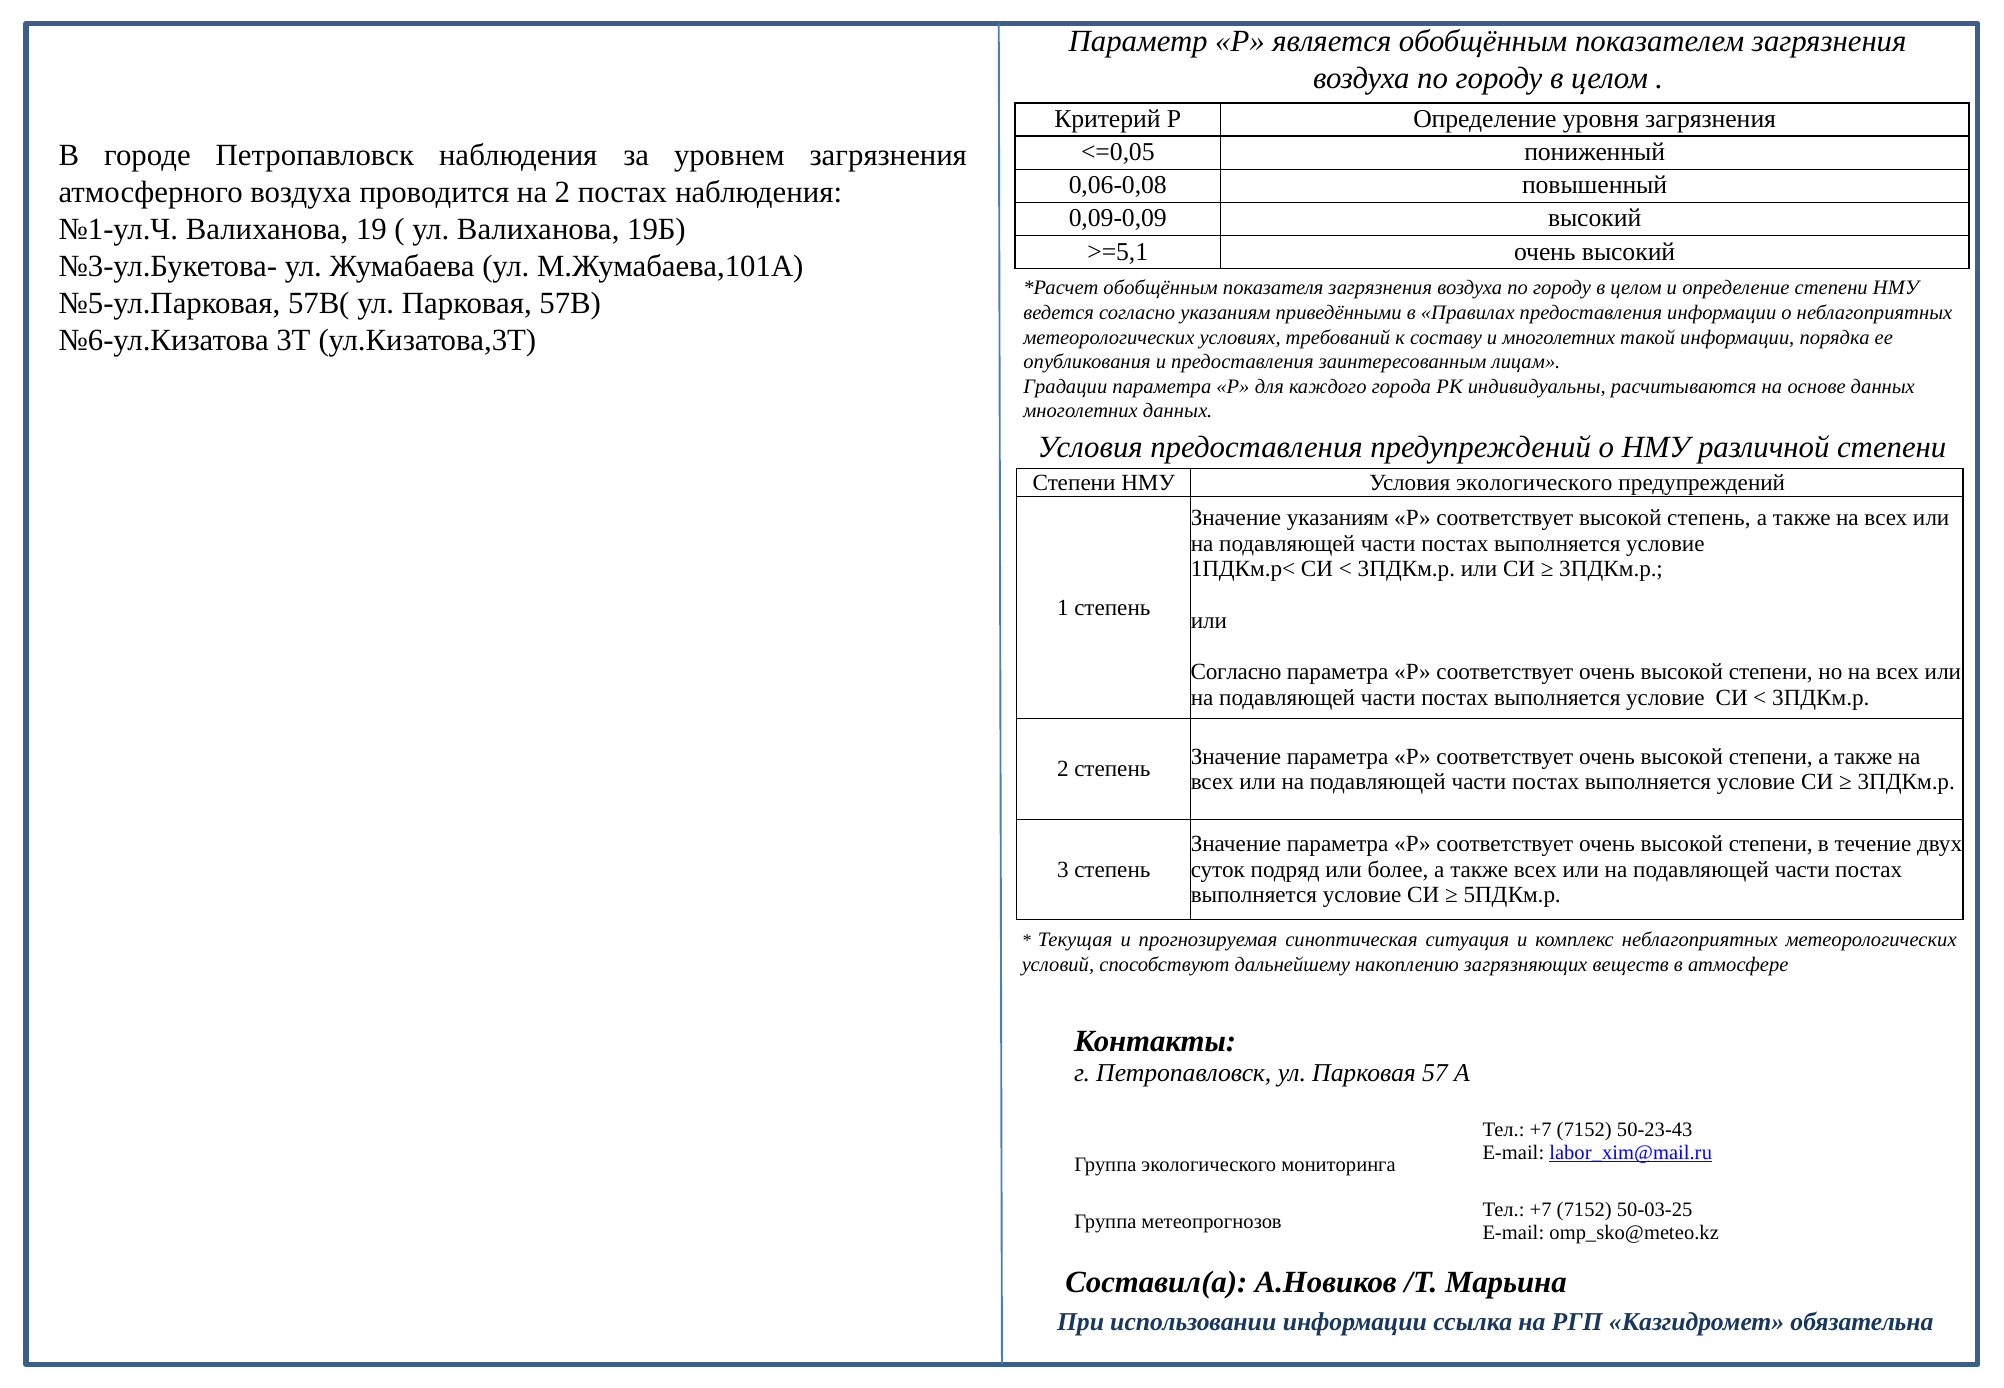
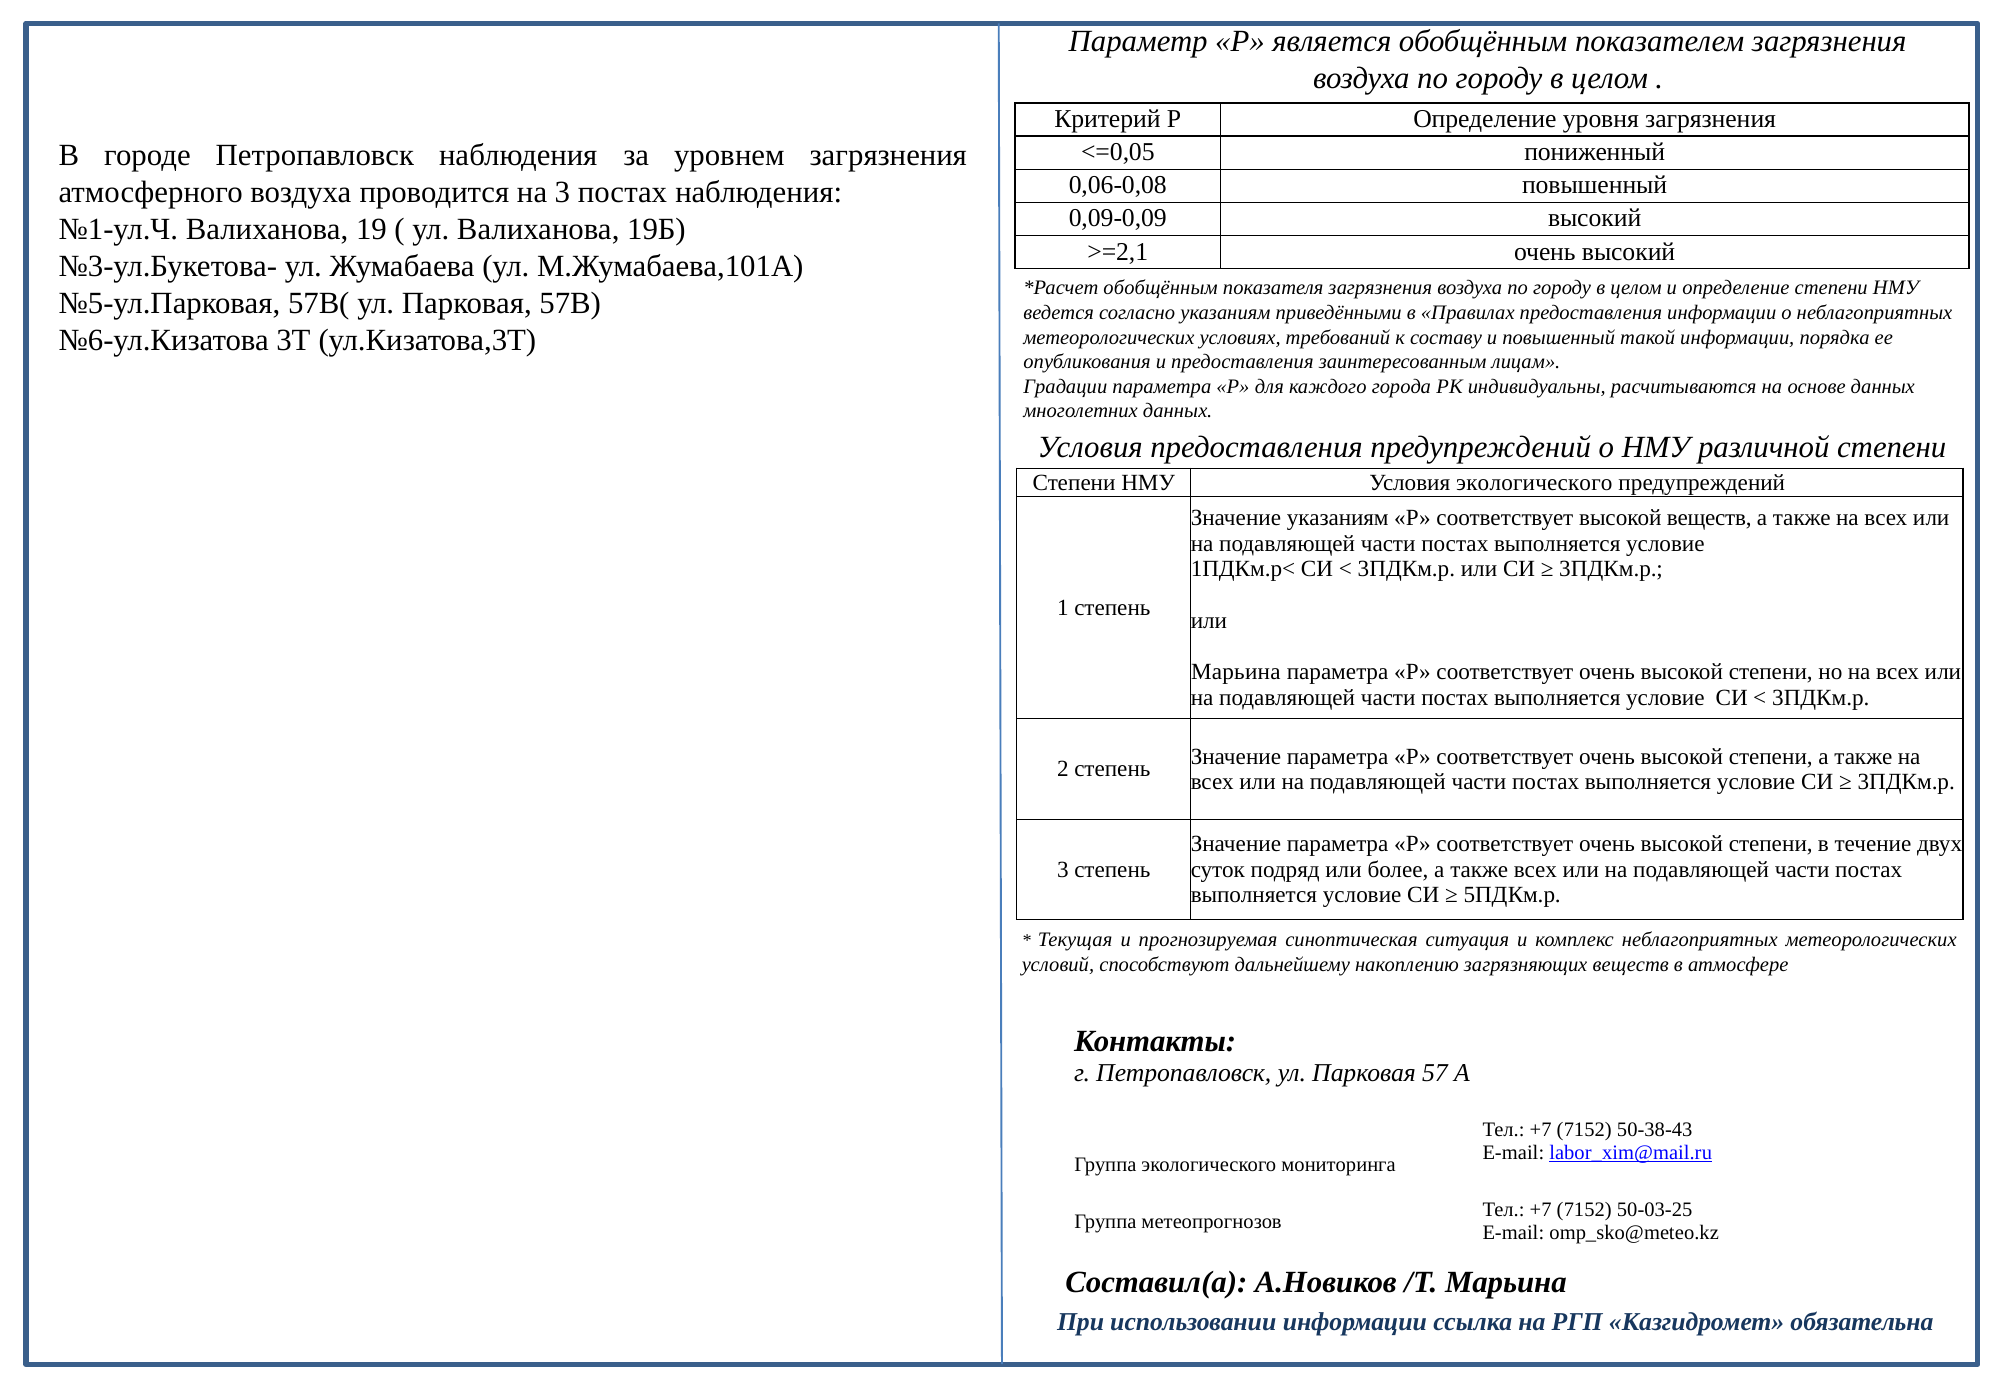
на 2: 2 -> 3
>=5,1: >=5,1 -> >=2,1
и многолетних: многолетних -> повышенный
высокой степень: степень -> веществ
Согласно at (1236, 672): Согласно -> Марьина
50-23-43: 50-23-43 -> 50-38-43
